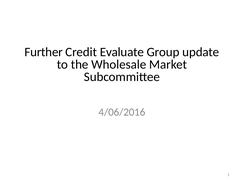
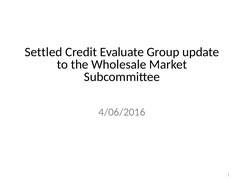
Further: Further -> Settled
